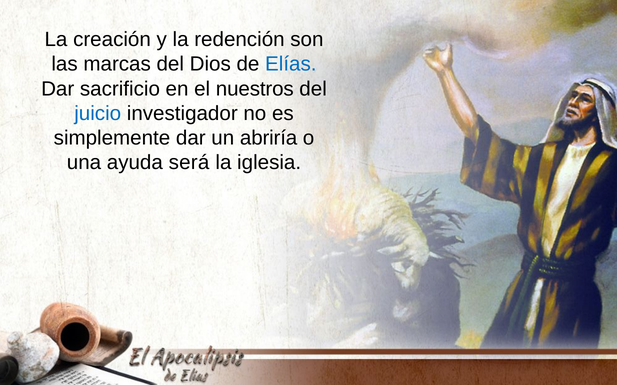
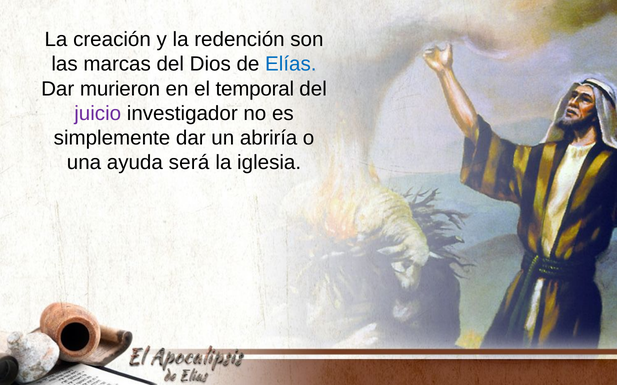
sacrificio: sacrificio -> murieron
nuestros: nuestros -> temporal
juicio colour: blue -> purple
